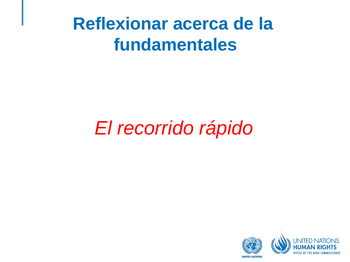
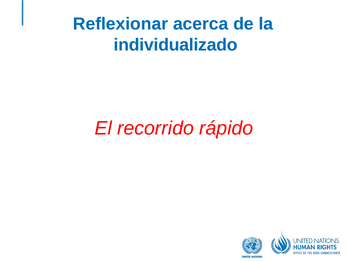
fundamentales: fundamentales -> individualizado
